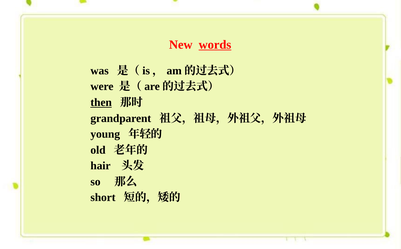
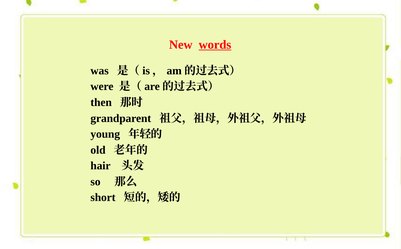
then underline: present -> none
